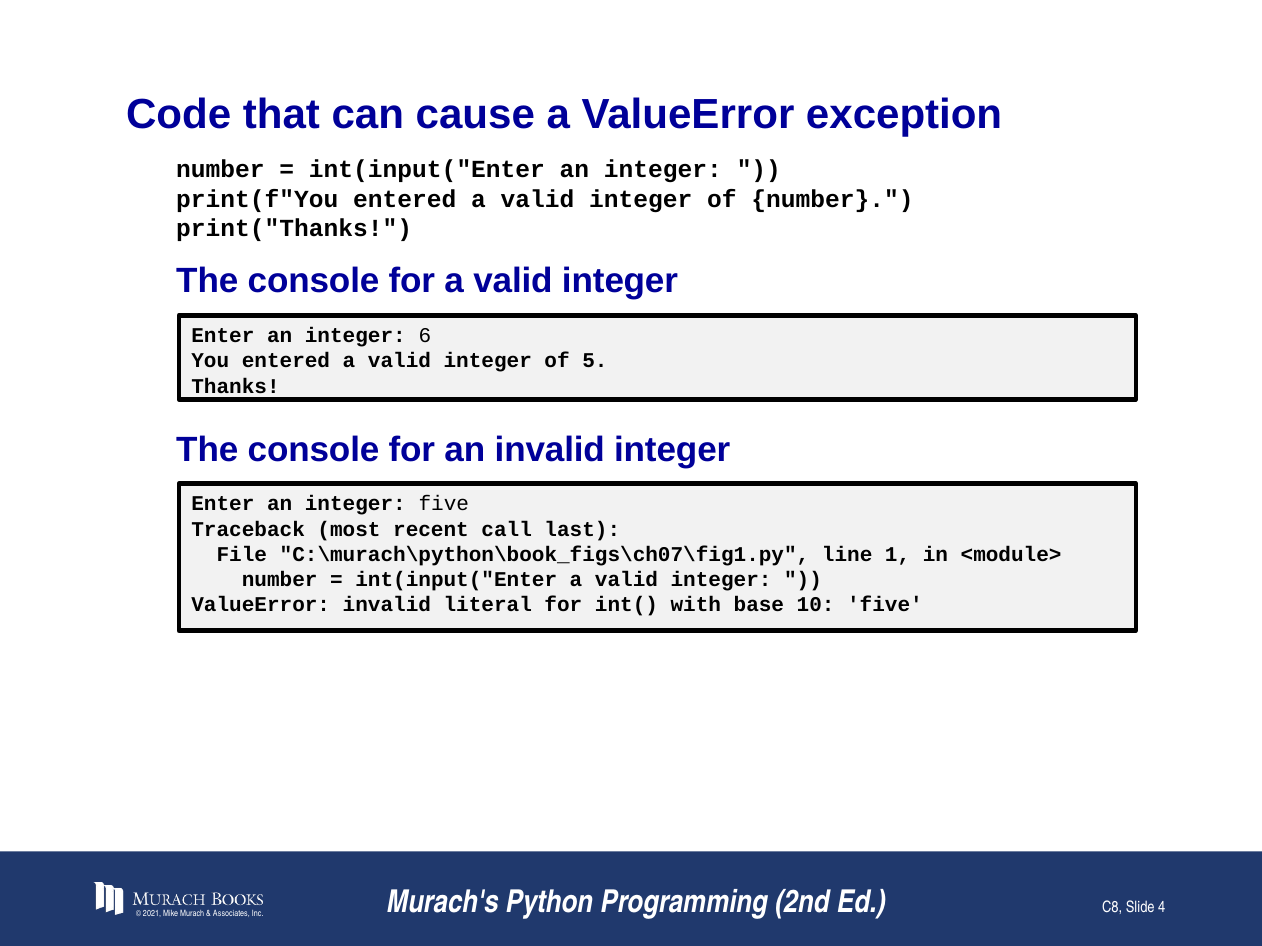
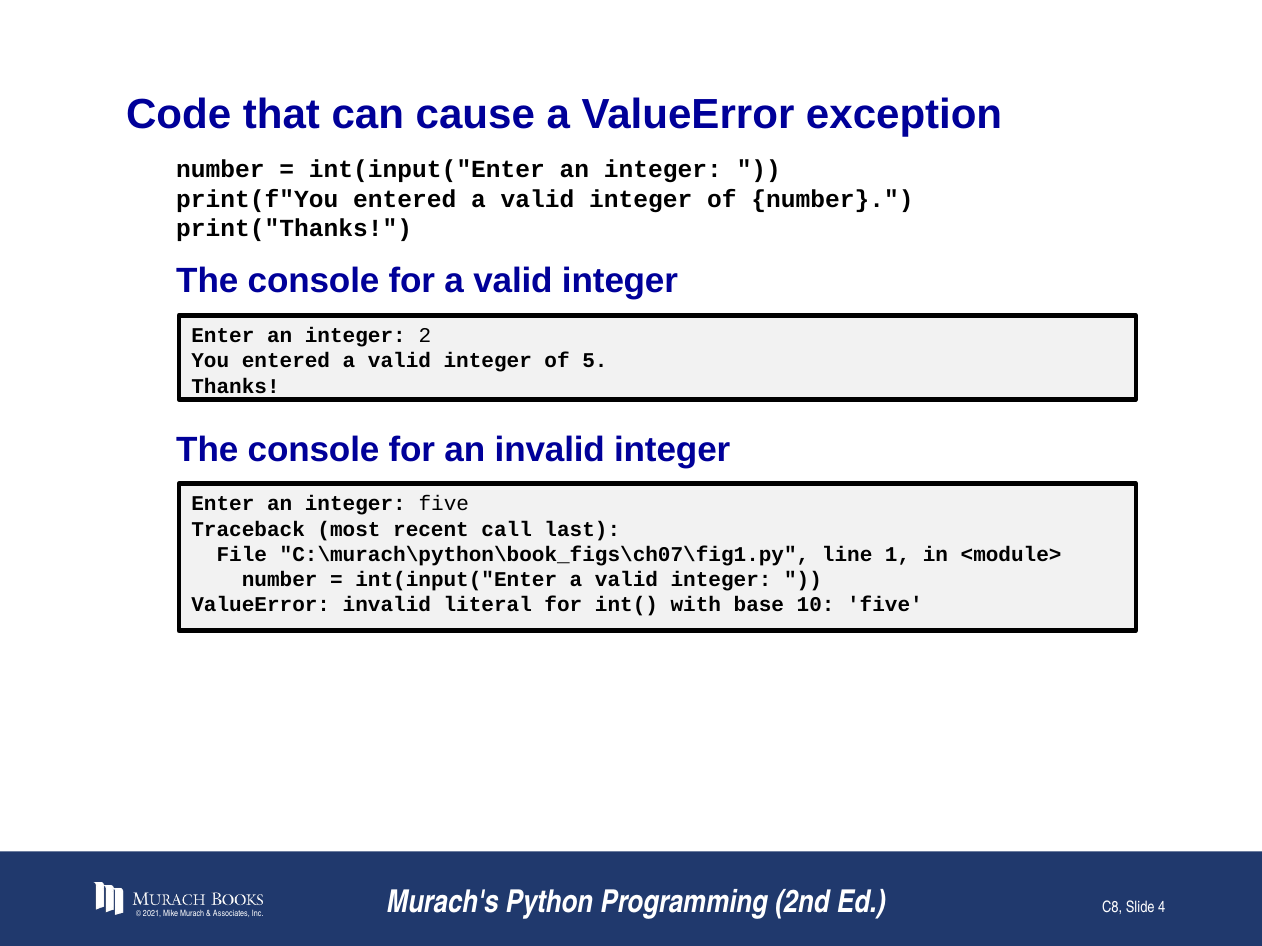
6: 6 -> 2
